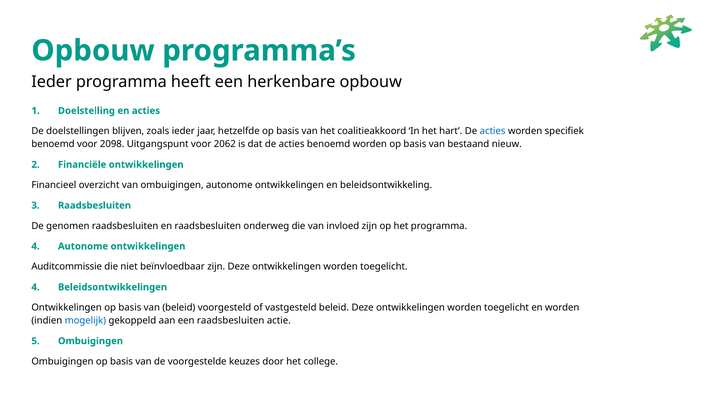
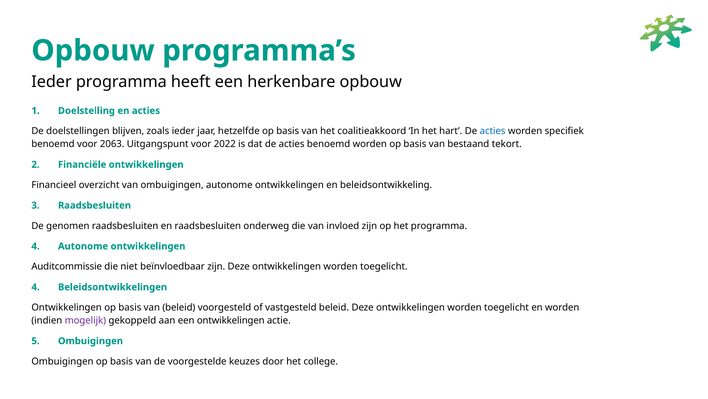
2098: 2098 -> 2063
2062: 2062 -> 2022
nieuw: nieuw -> tekort
mogelijk colour: blue -> purple
een raadsbesluiten: raadsbesluiten -> ontwikkelingen
